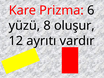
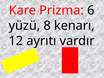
oluşur: oluşur -> kenarı
